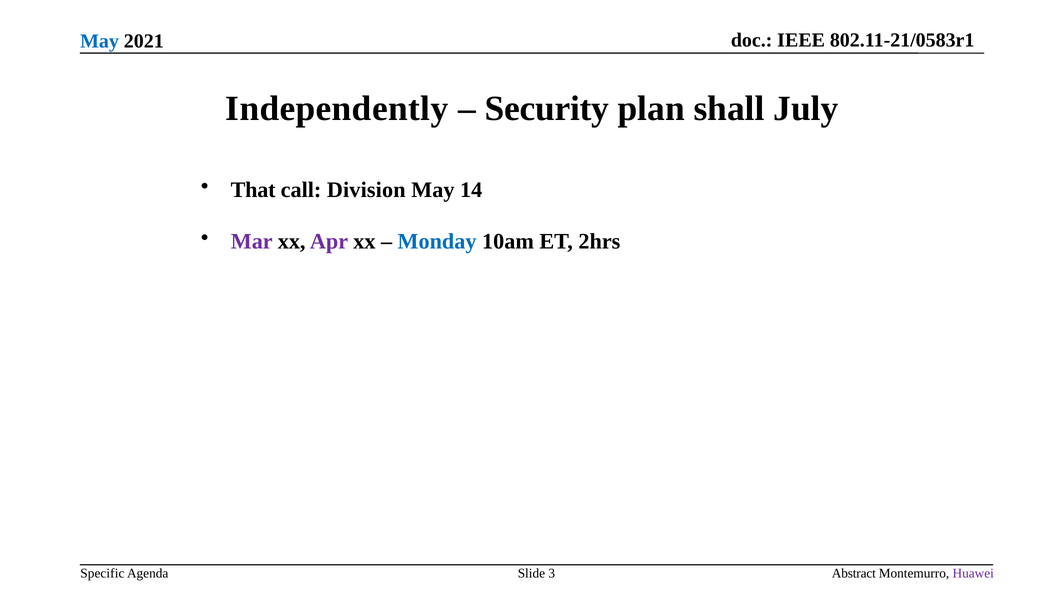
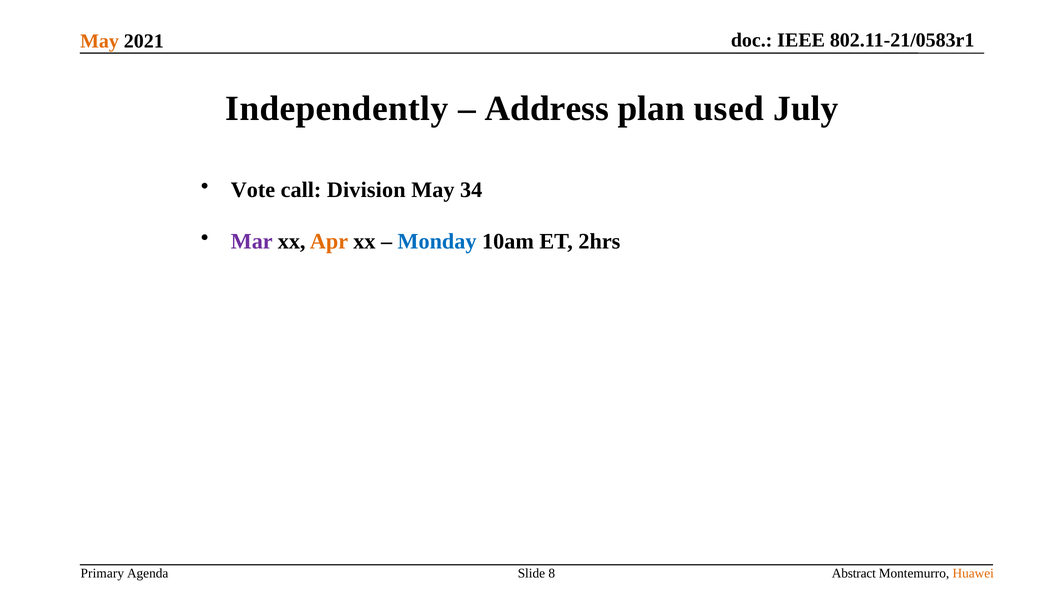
May at (99, 41) colour: blue -> orange
Security: Security -> Address
shall: shall -> used
That: That -> Vote
14: 14 -> 34
Apr colour: purple -> orange
Specific: Specific -> Primary
3: 3 -> 8
Huawei colour: purple -> orange
